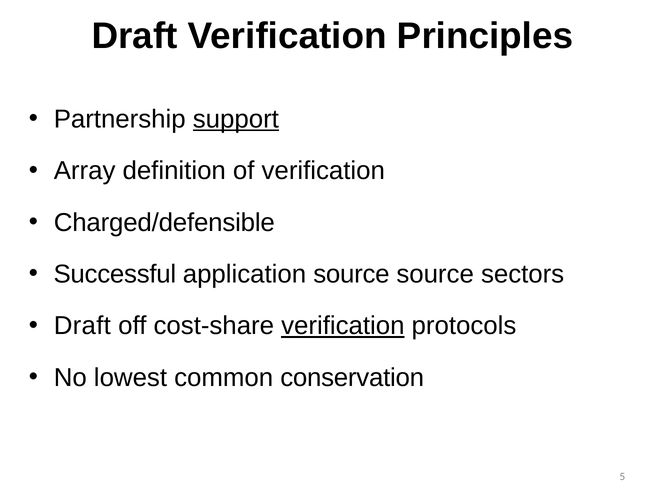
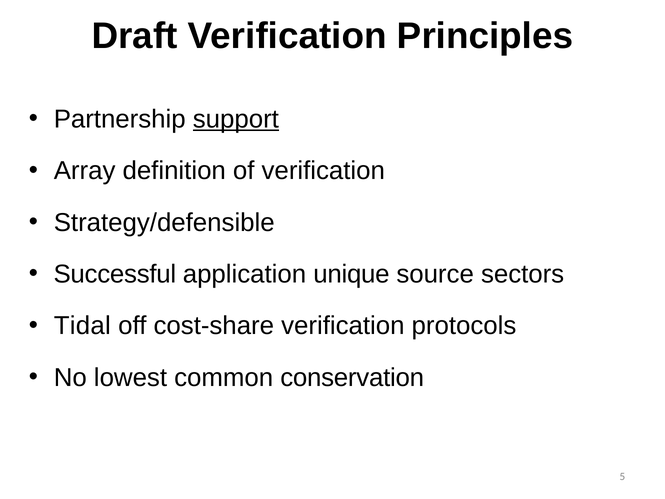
Charged/defensible: Charged/defensible -> Strategy/defensible
application source: source -> unique
Draft at (82, 326): Draft -> Tidal
verification at (343, 326) underline: present -> none
